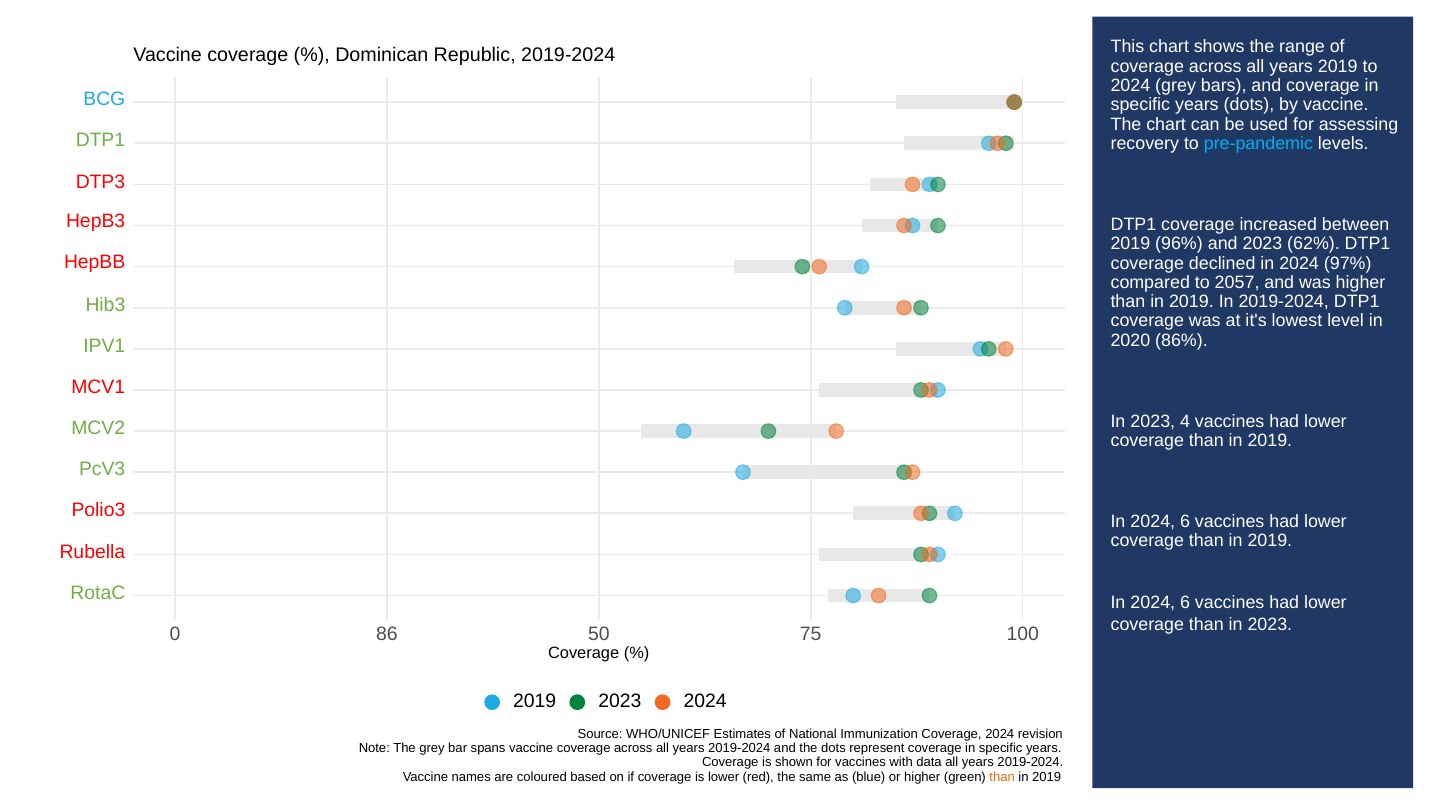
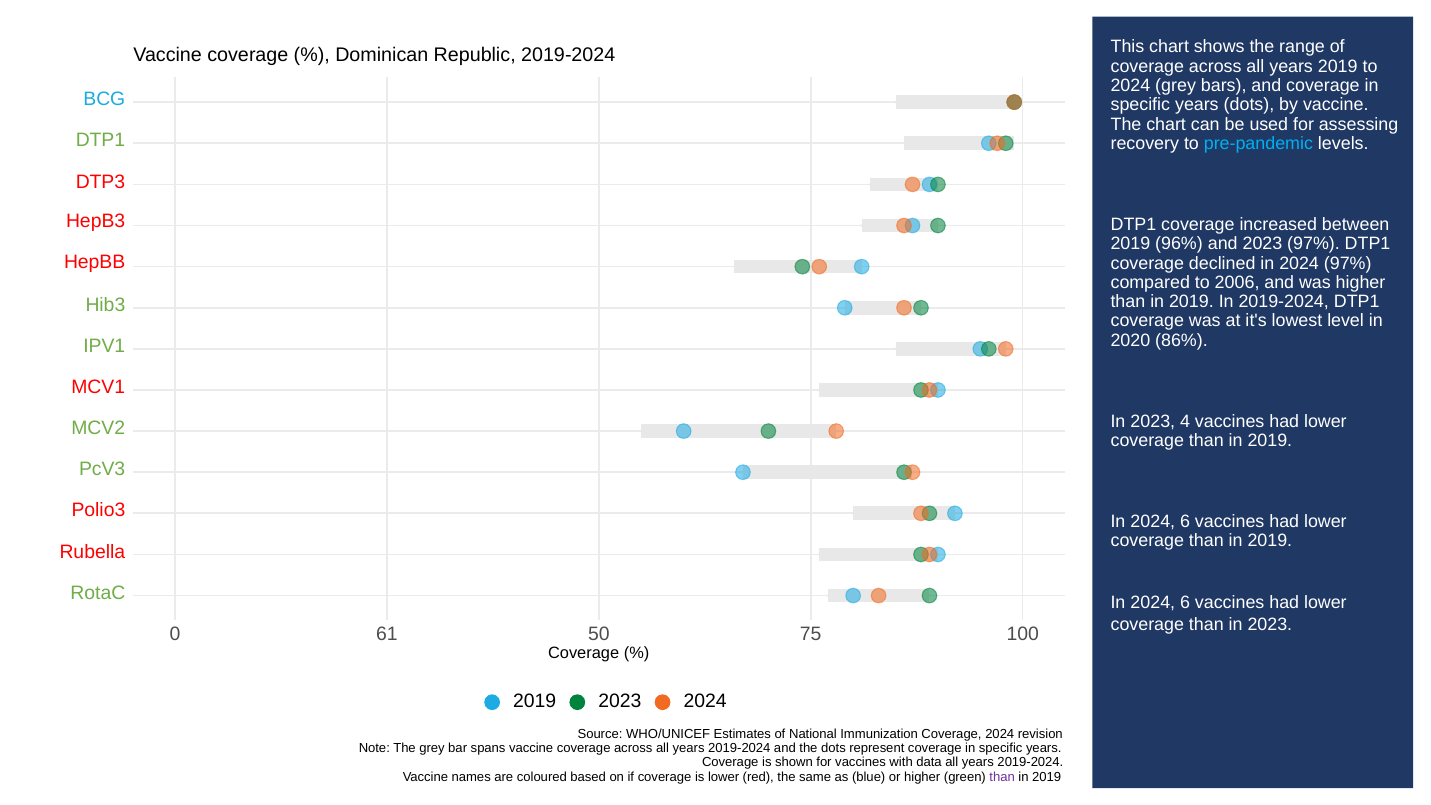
2023 62%: 62% -> 97%
2057: 2057 -> 2006
86: 86 -> 61
than at (1002, 777) colour: orange -> purple
